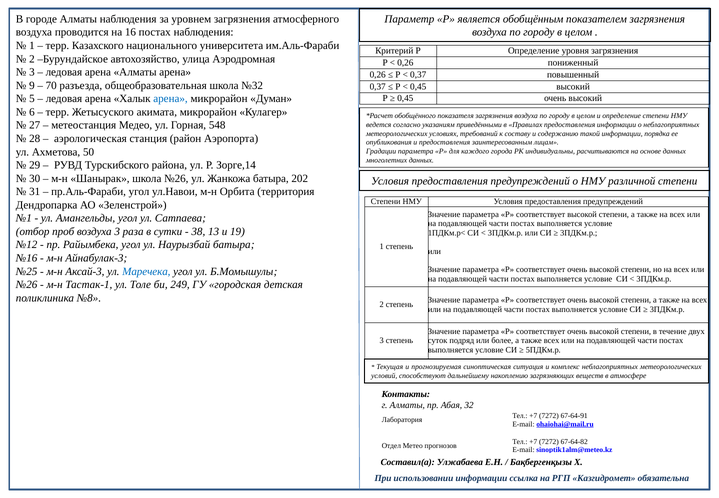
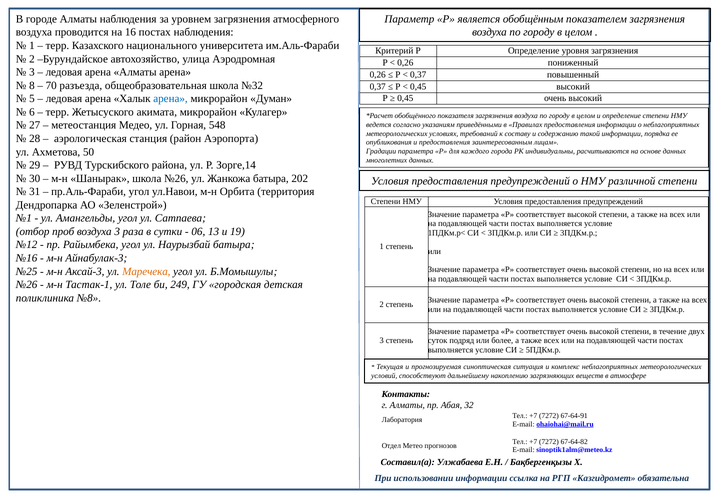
9: 9 -> 8
38: 38 -> 06
Маречека colour: blue -> orange
